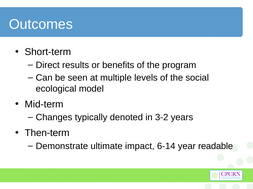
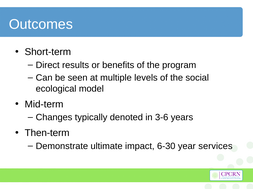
3-2: 3-2 -> 3-6
6-14: 6-14 -> 6-30
readable: readable -> services
